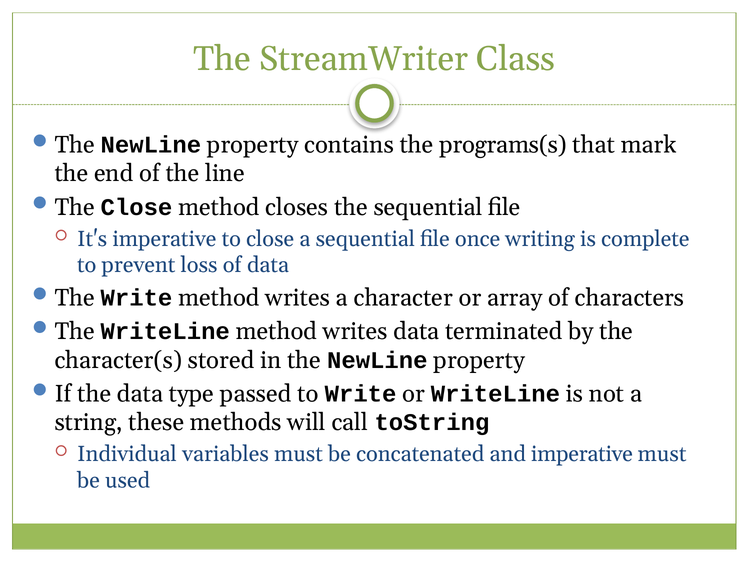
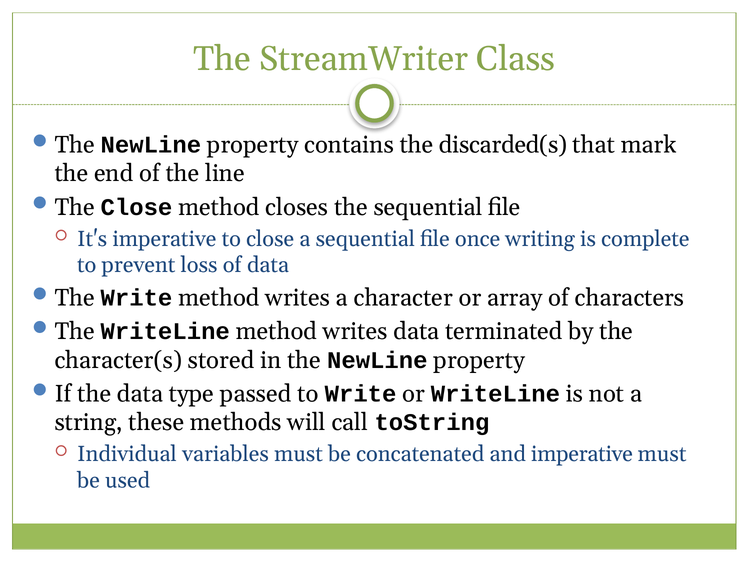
programs(s: programs(s -> discarded(s
